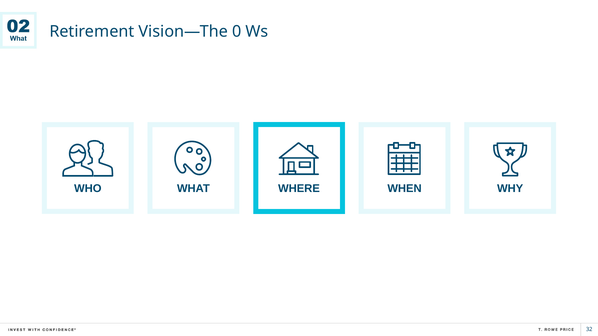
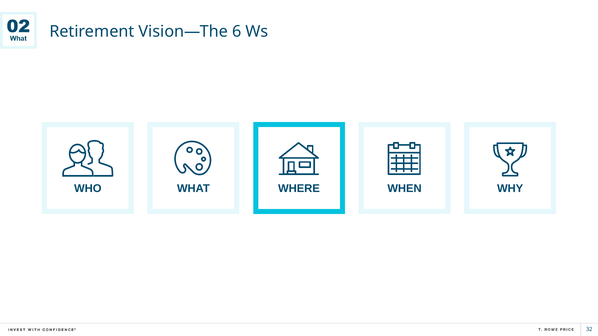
0: 0 -> 6
